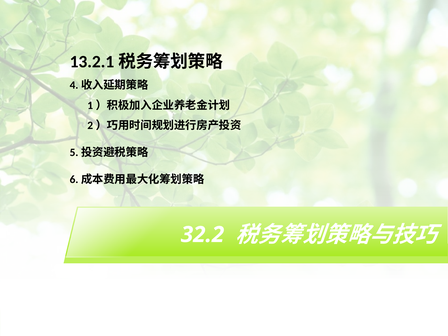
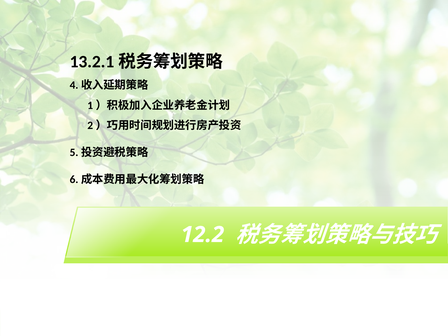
32.2: 32.2 -> 12.2
